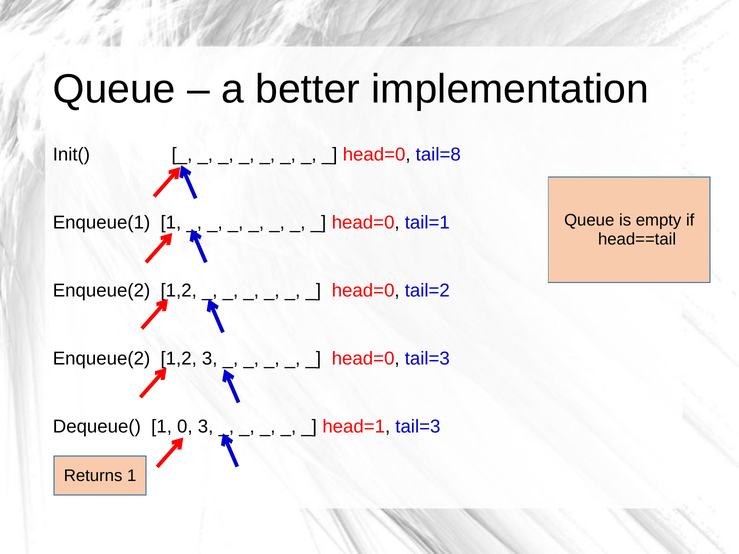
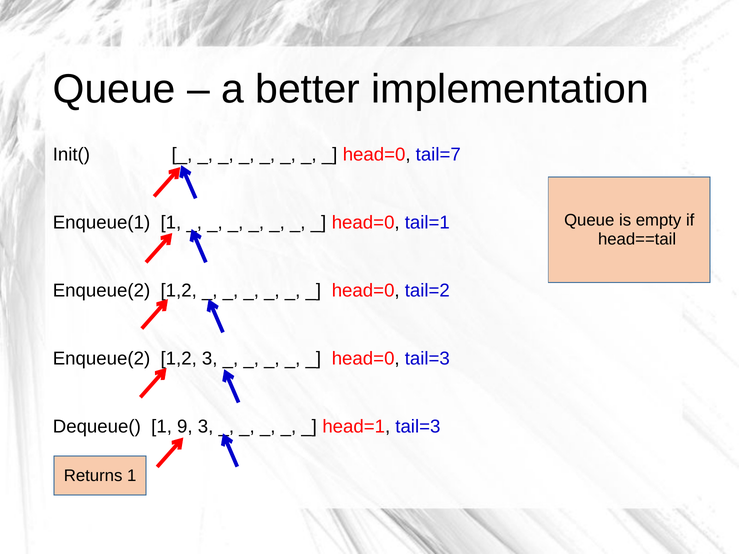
tail=8: tail=8 -> tail=7
0: 0 -> 9
